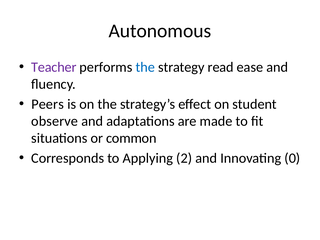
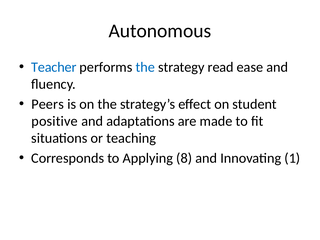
Teacher colour: purple -> blue
observe: observe -> positive
common: common -> teaching
2: 2 -> 8
0: 0 -> 1
